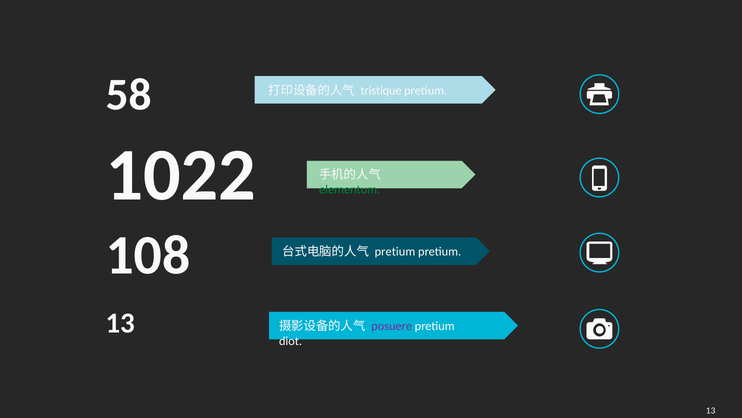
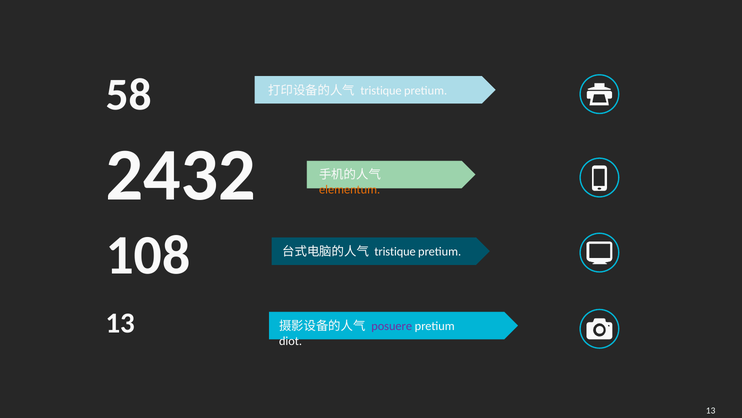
1022: 1022 -> 2432
elementum colour: green -> orange
pretium at (395, 251): pretium -> tristique
